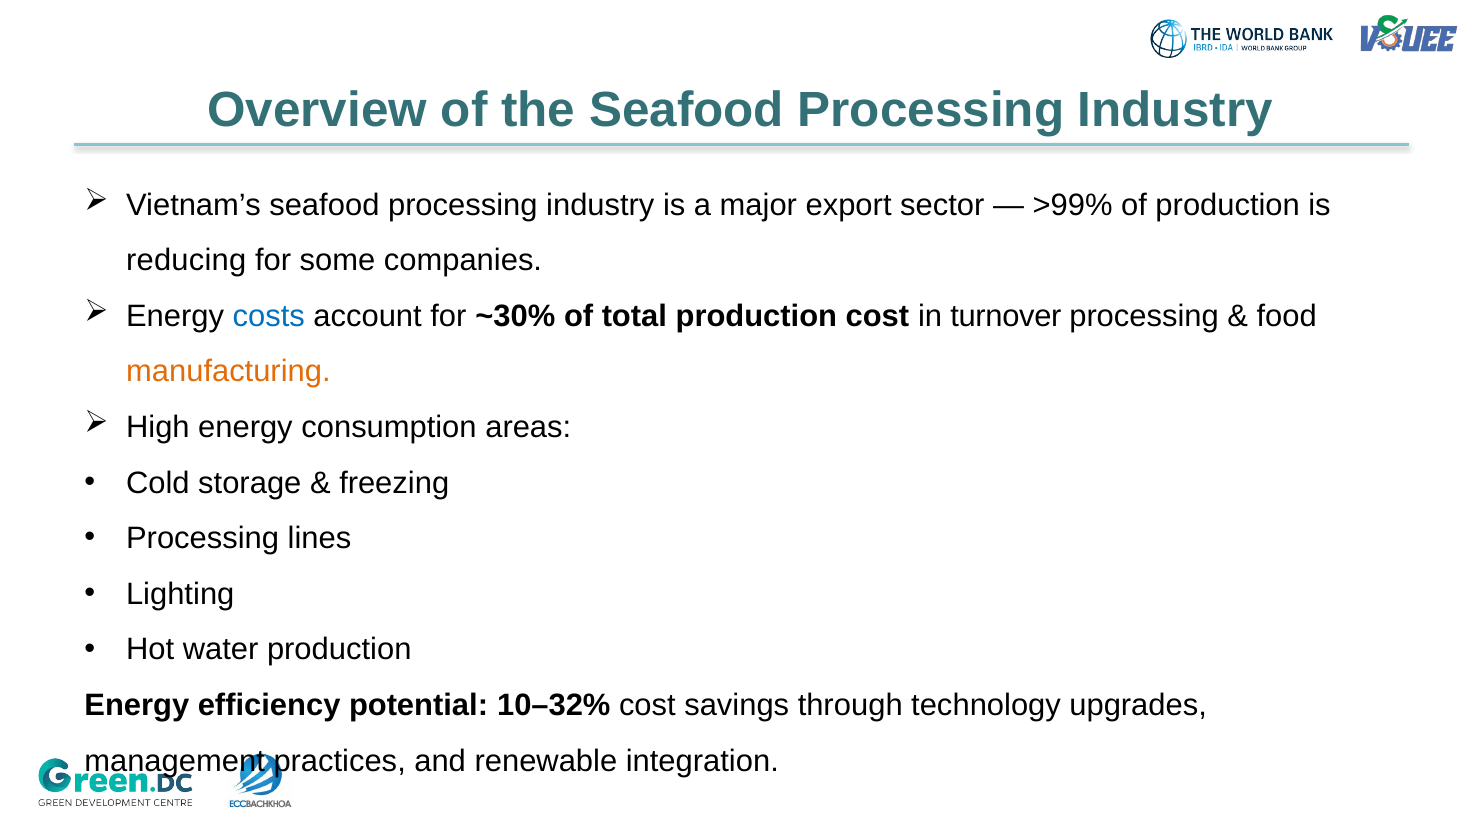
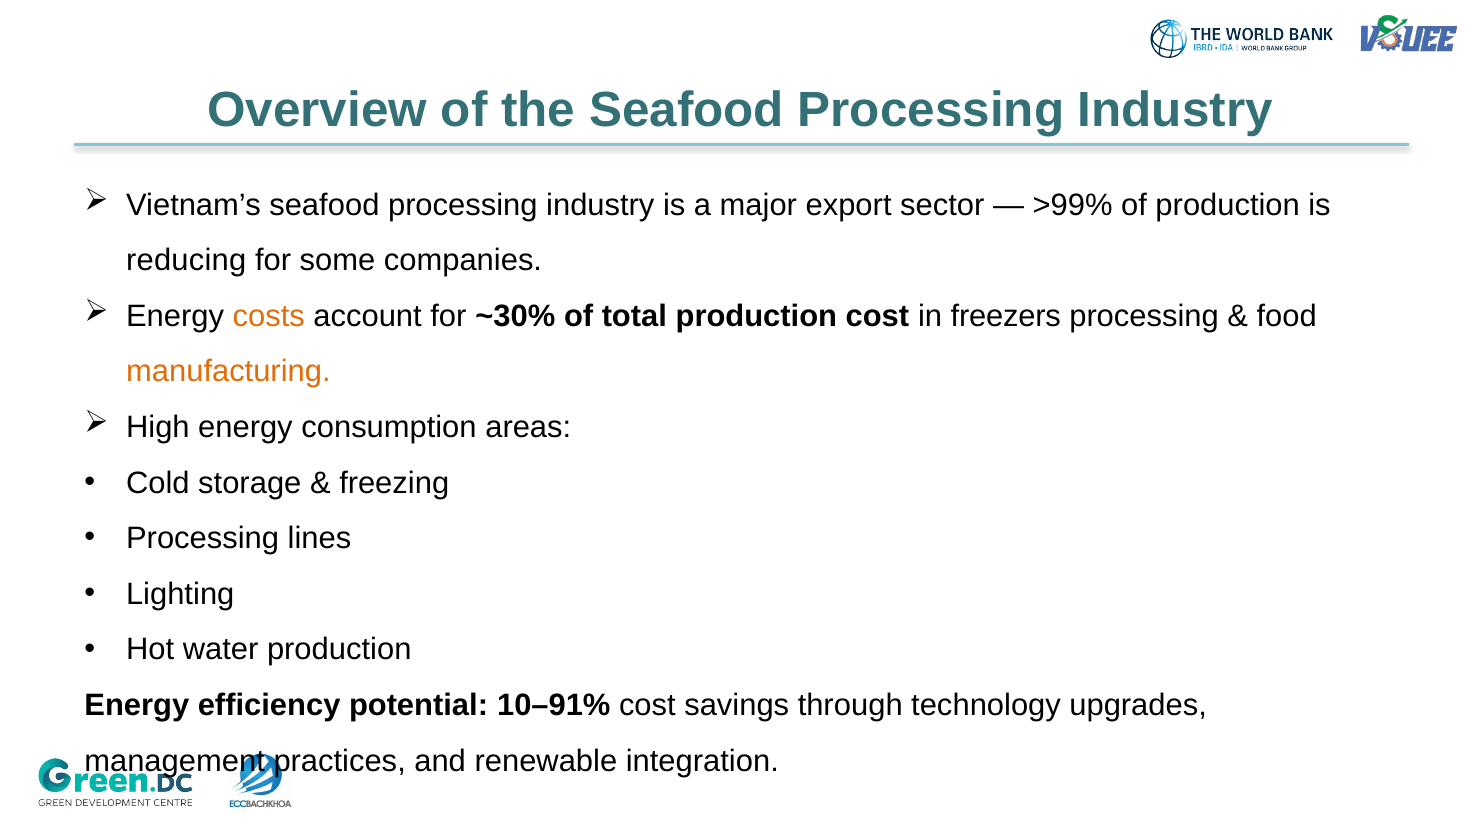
costs colour: blue -> orange
turnover: turnover -> freezers
10–32%: 10–32% -> 10–91%
